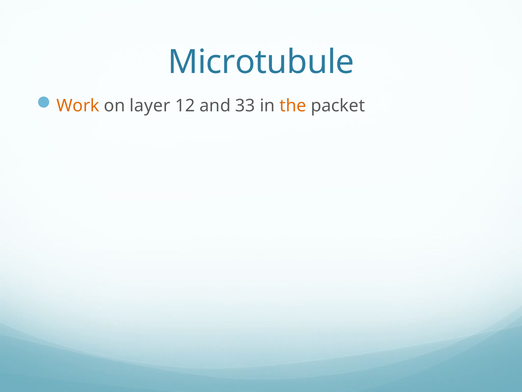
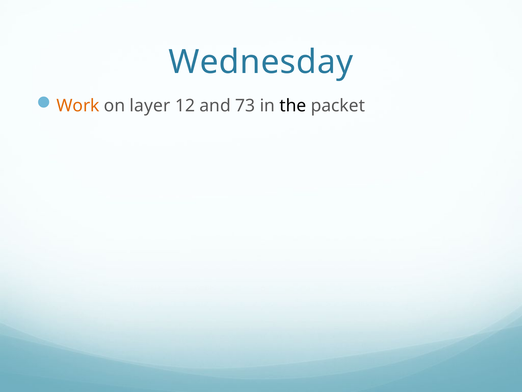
Microtubule: Microtubule -> Wednesday
33: 33 -> 73
the colour: orange -> black
